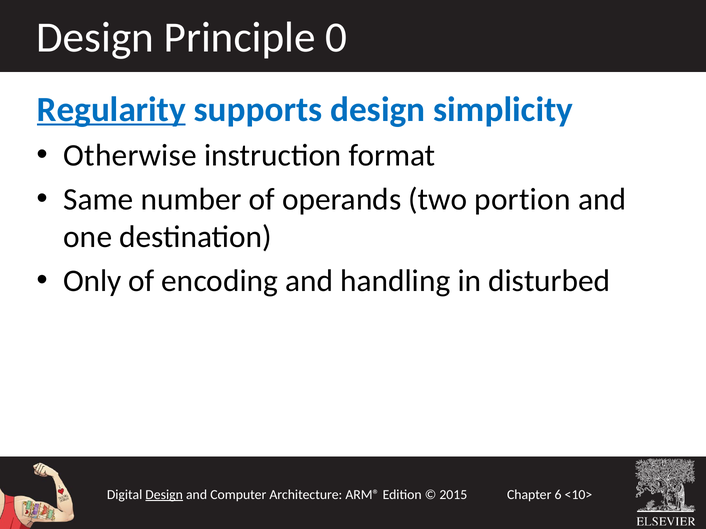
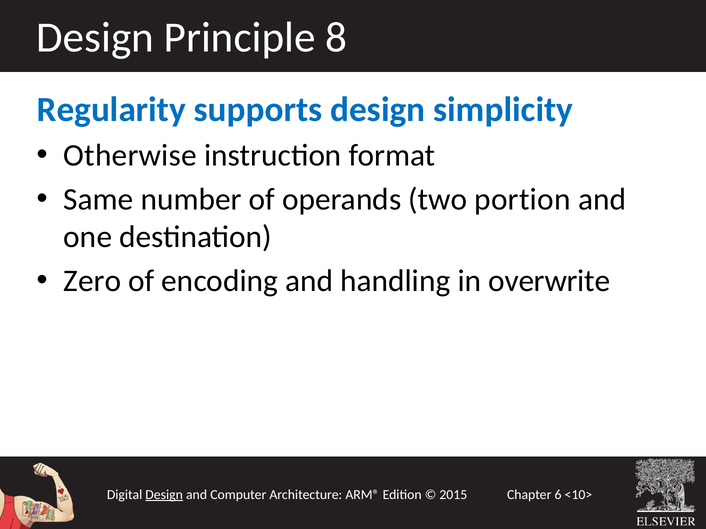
0: 0 -> 8
Regularity underline: present -> none
Only: Only -> Zero
disturbed: disturbed -> overwrite
